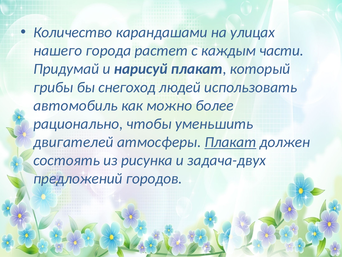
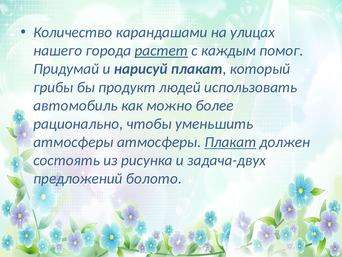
растет underline: none -> present
части: части -> помог
снегоход: снегоход -> продукт
двигателей at (73, 142): двигателей -> атмосферы
городов: городов -> болото
